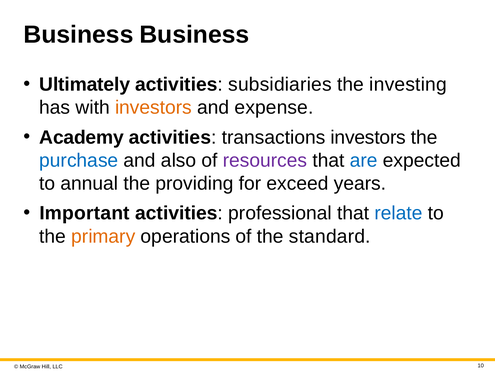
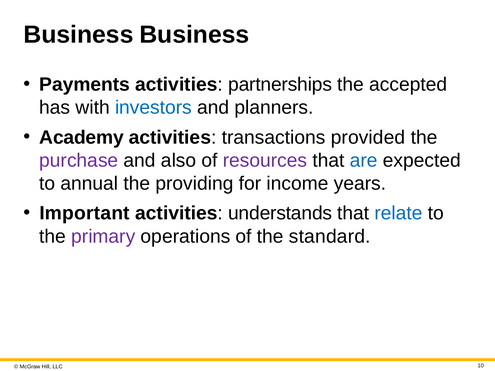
Ultimately: Ultimately -> Payments
subsidiaries: subsidiaries -> partnerships
investing: investing -> accepted
investors at (153, 107) colour: orange -> blue
expense: expense -> planners
transactions investors: investors -> provided
purchase colour: blue -> purple
exceed: exceed -> income
professional: professional -> understands
primary colour: orange -> purple
